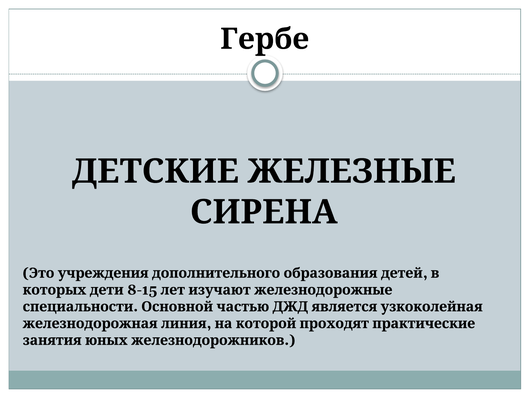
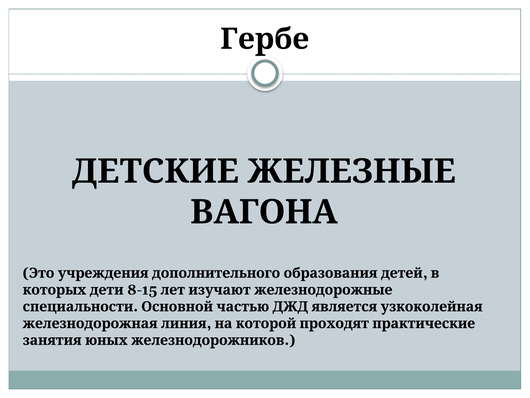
СИРЕНА: СИРЕНА -> ВАГОНА
